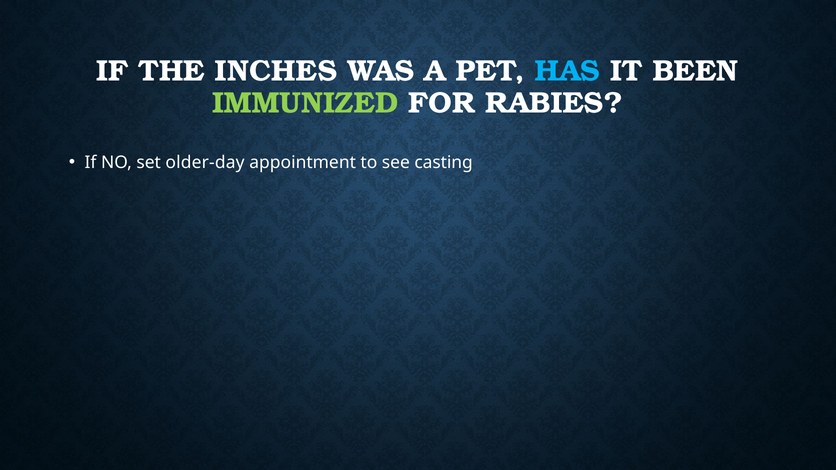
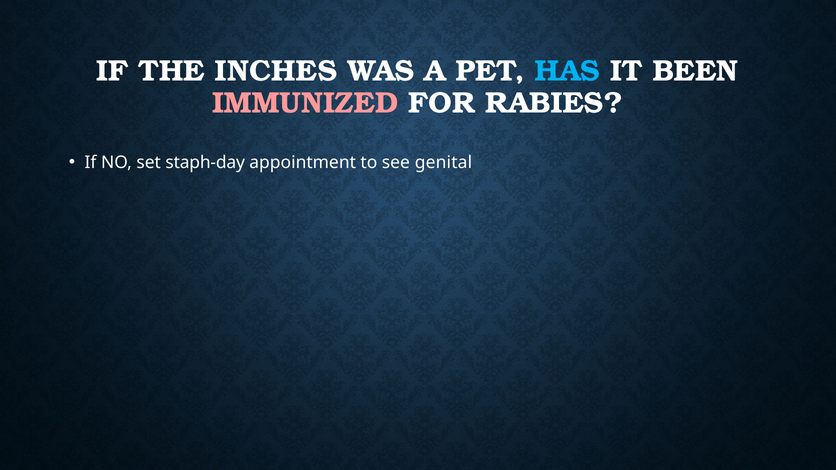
IMMUNIZED colour: light green -> pink
older-day: older-day -> staph-day
casting: casting -> genital
